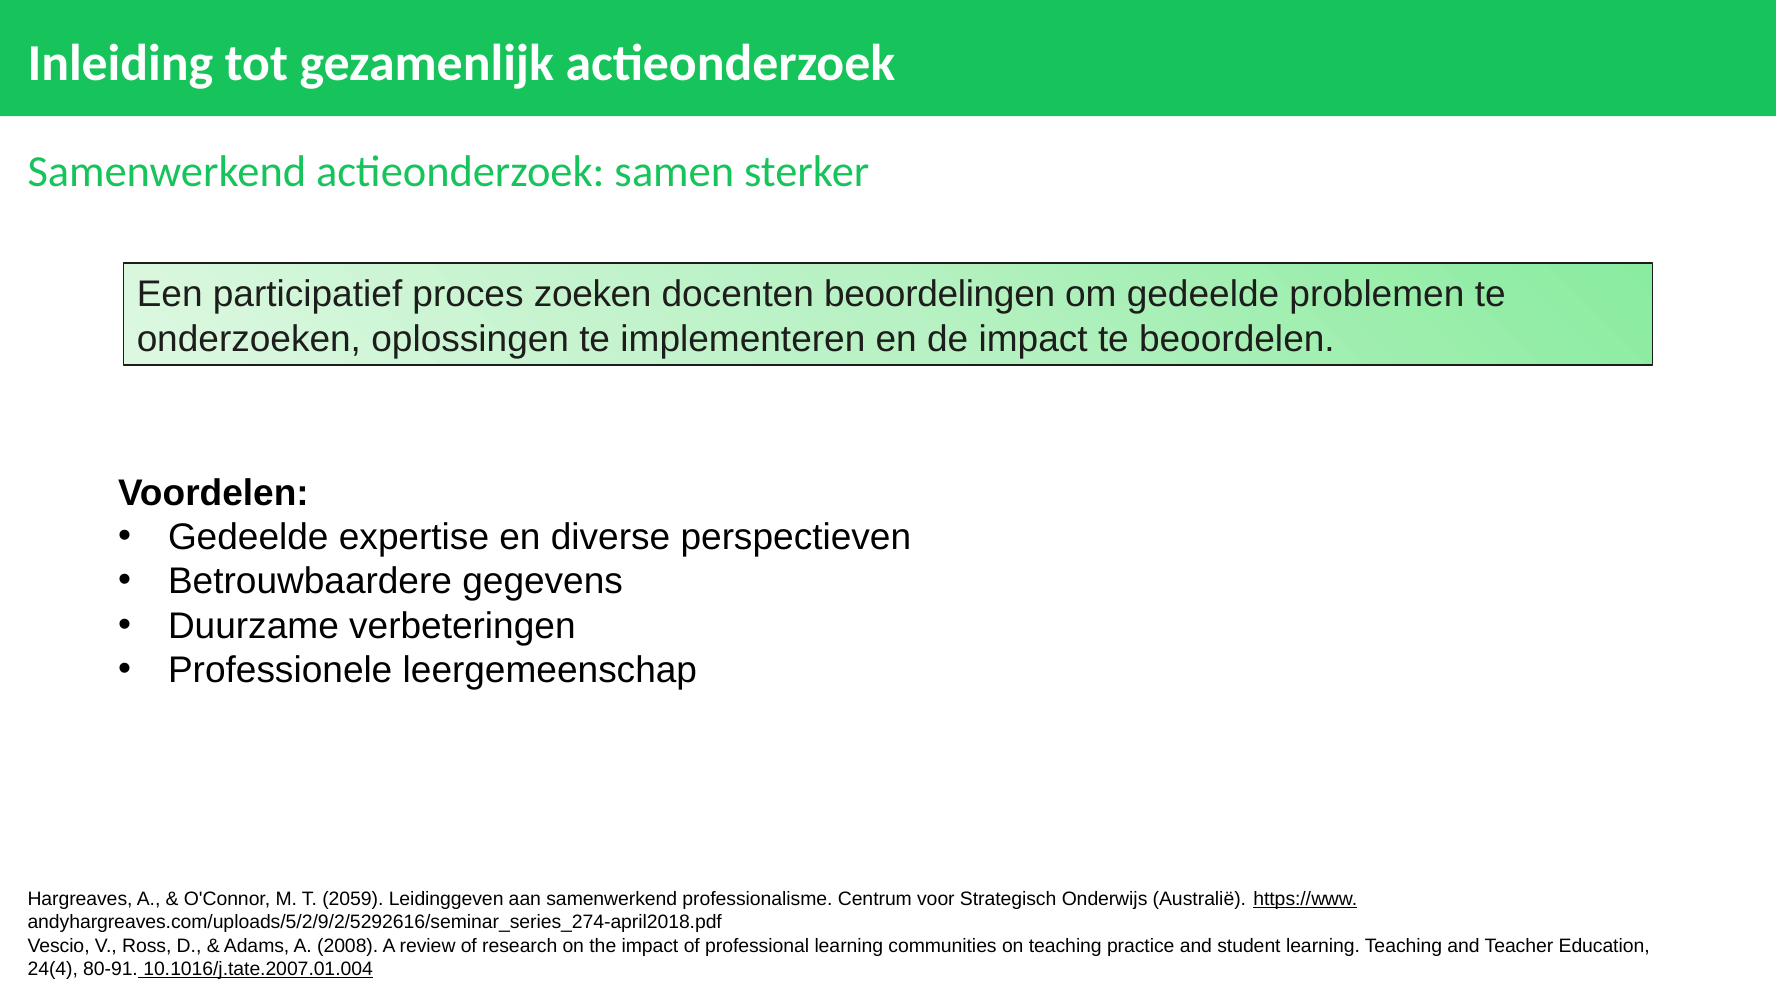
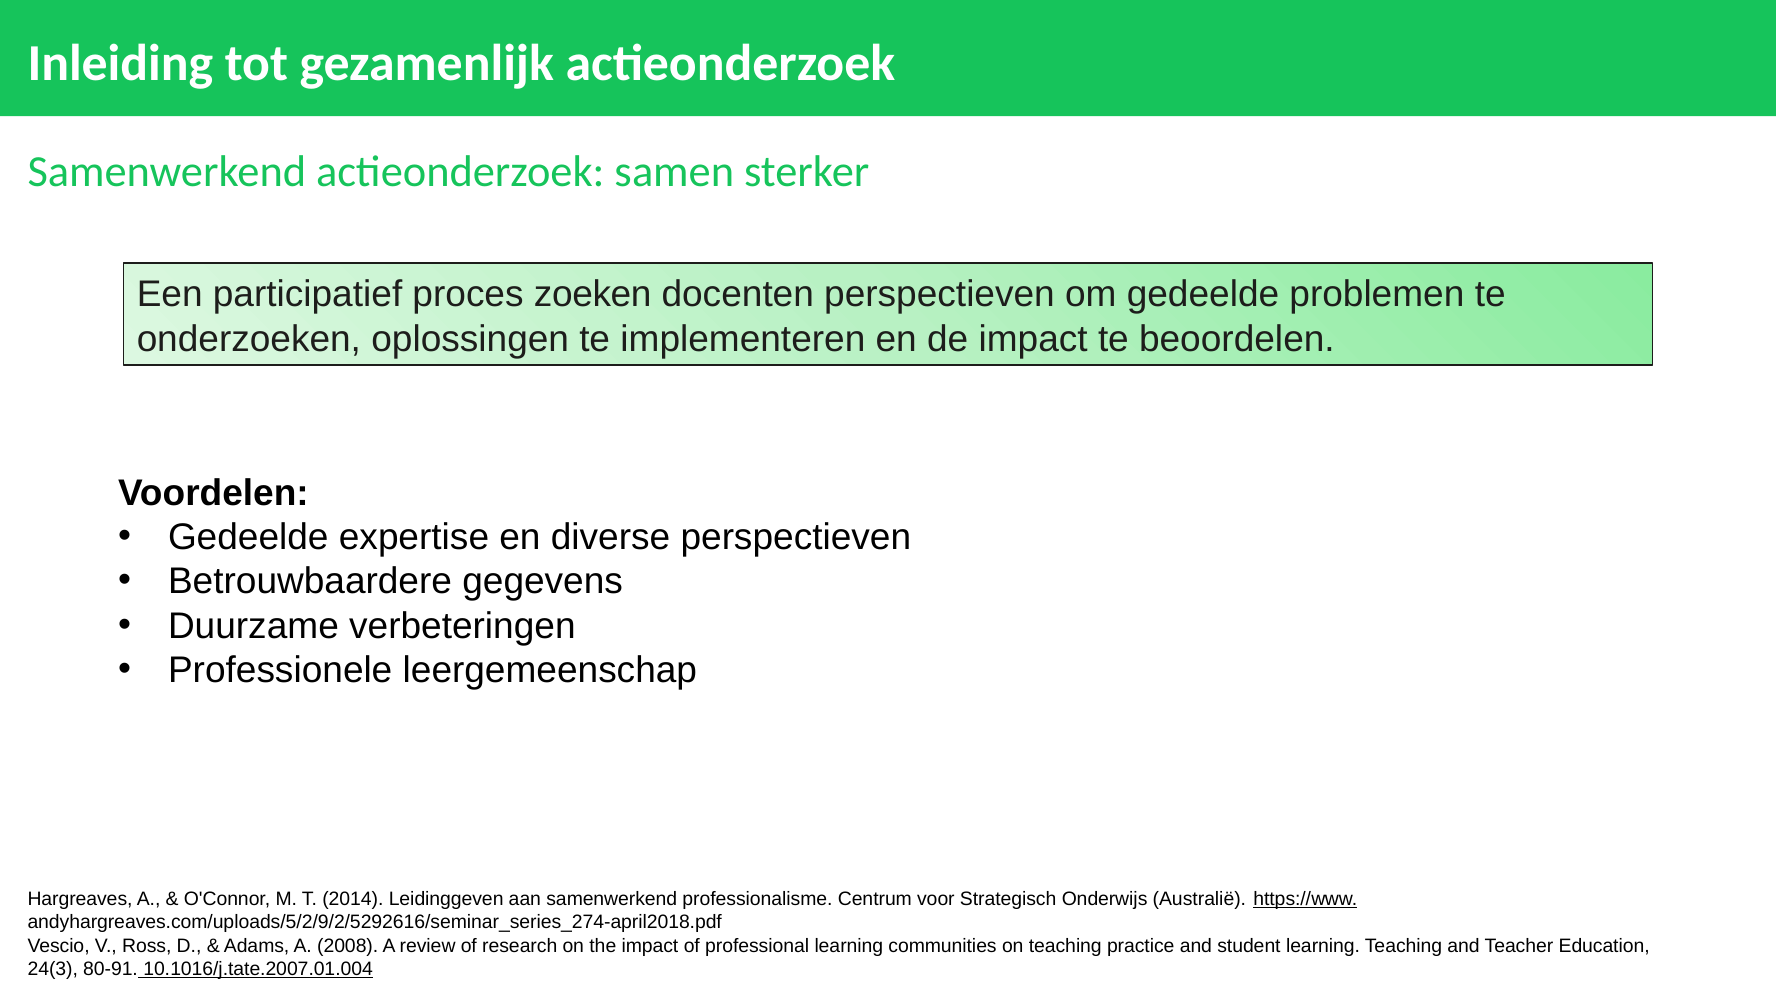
docenten beoordelingen: beoordelingen -> perspectieven
2059: 2059 -> 2014
24(4: 24(4 -> 24(3
